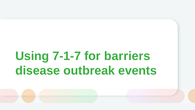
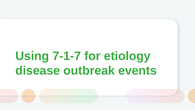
barriers: barriers -> etiology
